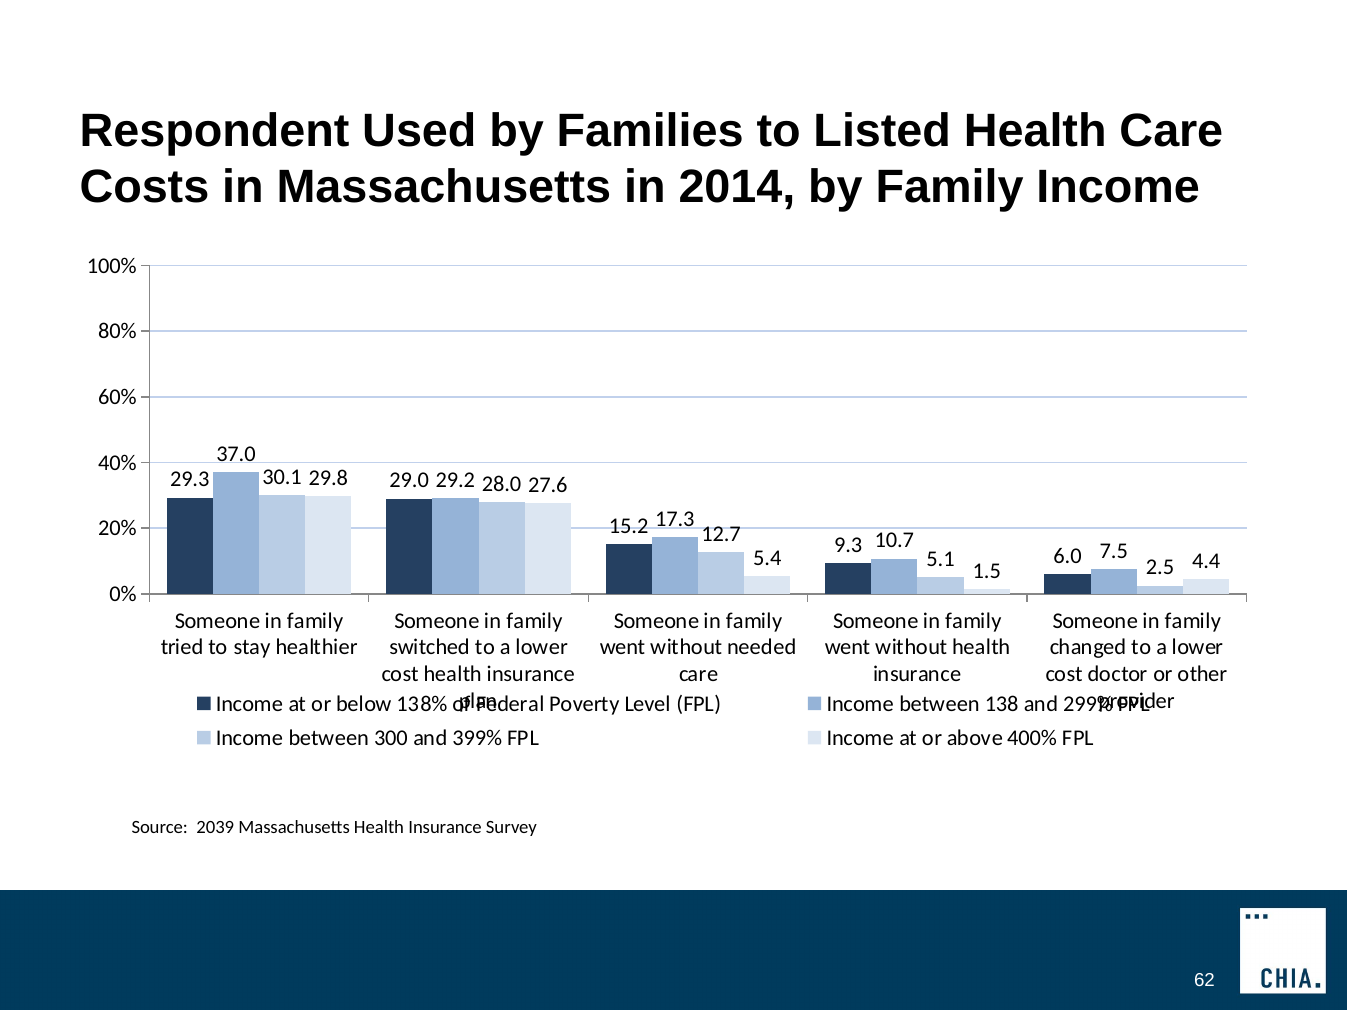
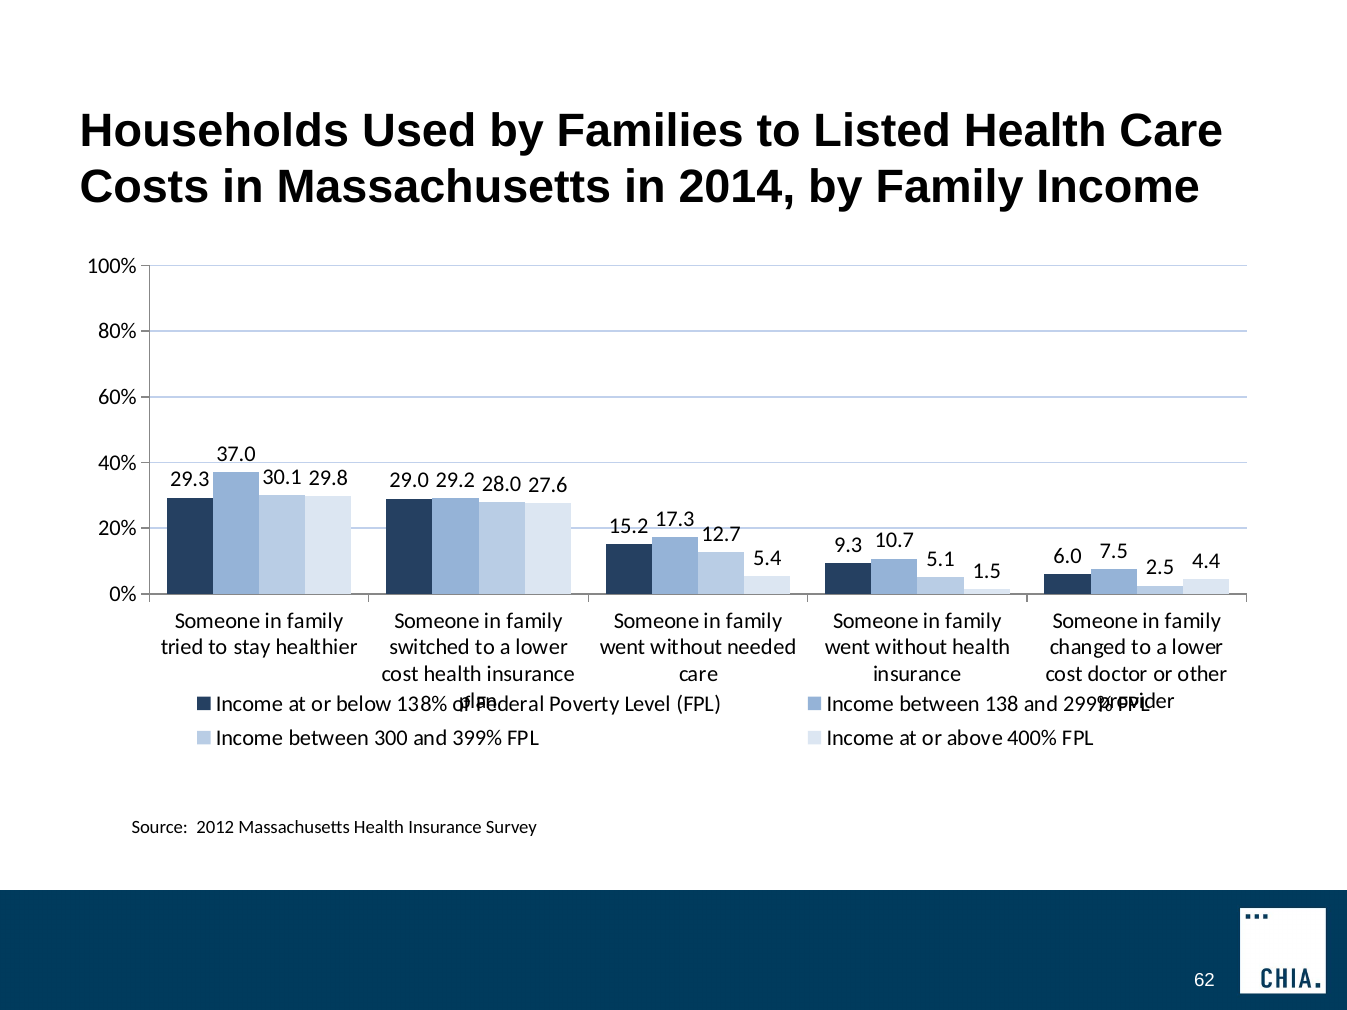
Respondent: Respondent -> Households
2039: 2039 -> 2012
